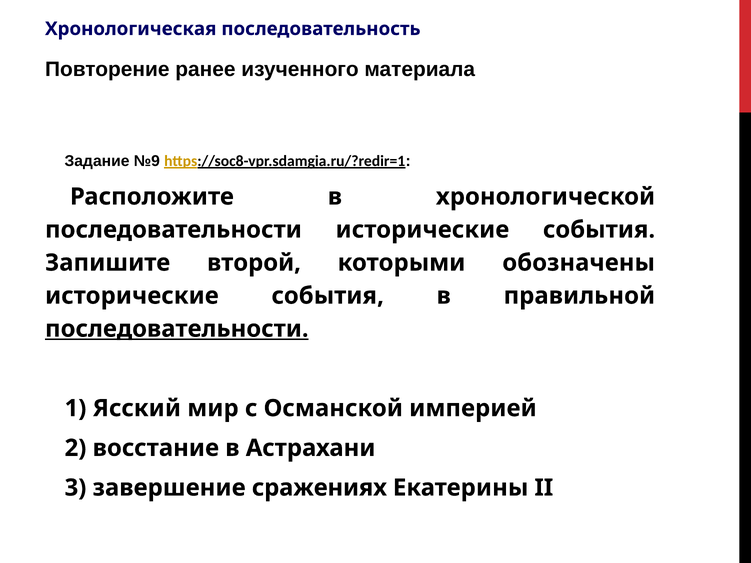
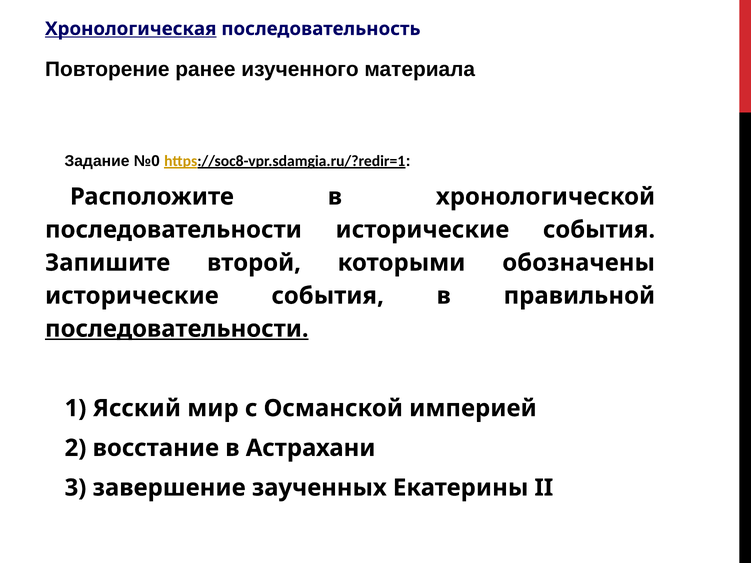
Хронологическая underline: none -> present
№9: №9 -> №0
сражениях: сражениях -> заученных
